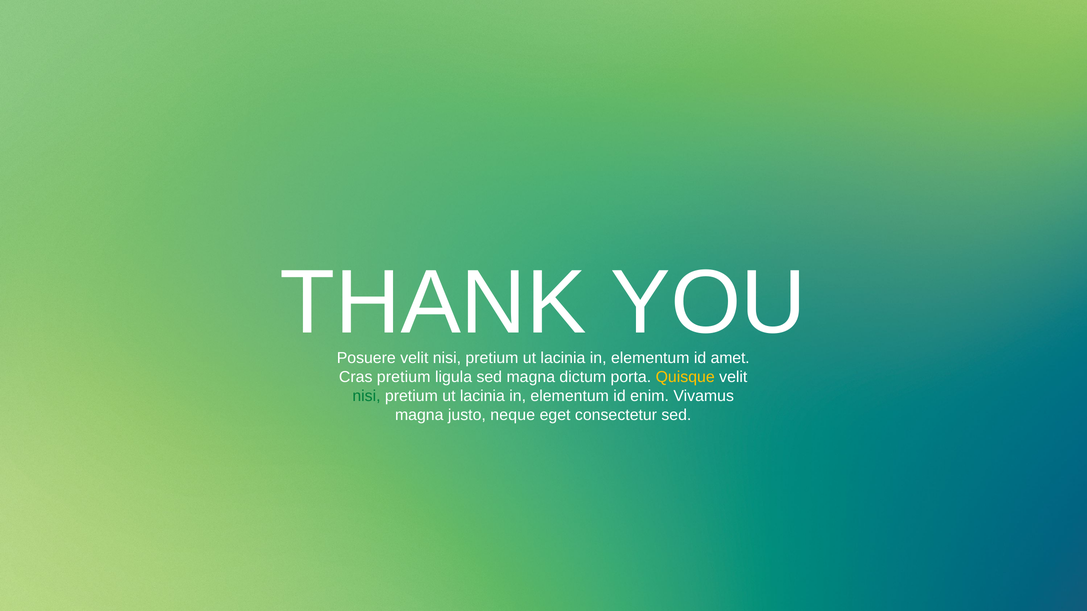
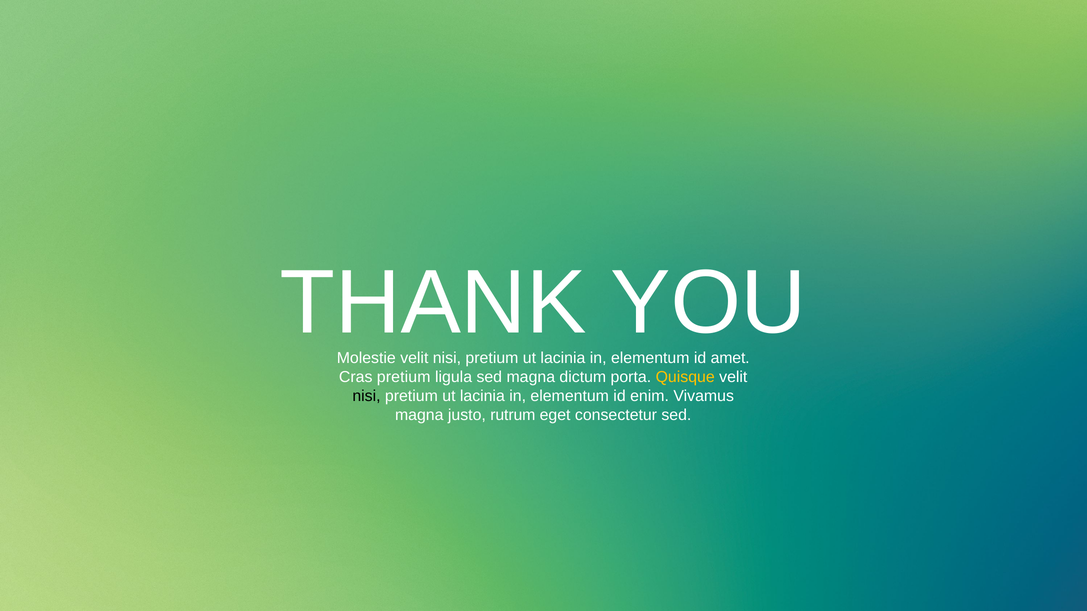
Posuere: Posuere -> Molestie
nisi at (366, 396) colour: green -> black
neque: neque -> rutrum
